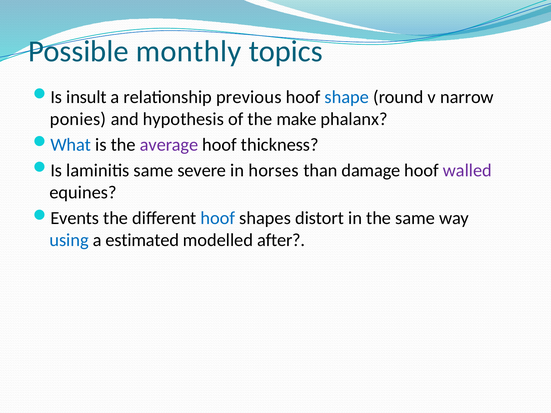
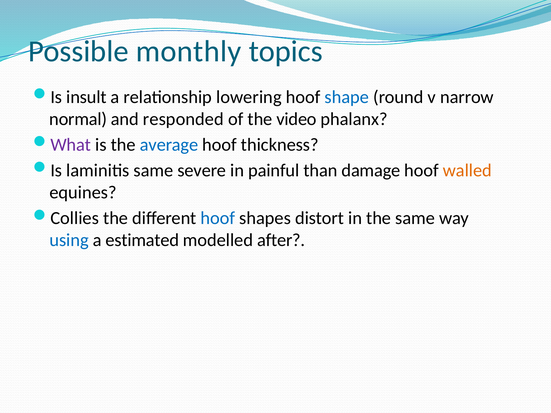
previous: previous -> lowering
ponies: ponies -> normal
hypothesis: hypothesis -> responded
make: make -> video
What colour: blue -> purple
average colour: purple -> blue
horses: horses -> painful
walled colour: purple -> orange
Events: Events -> Collies
